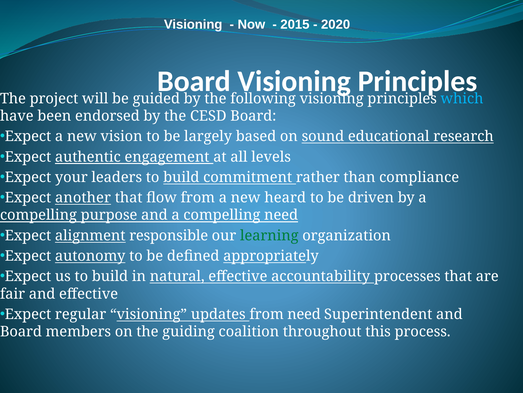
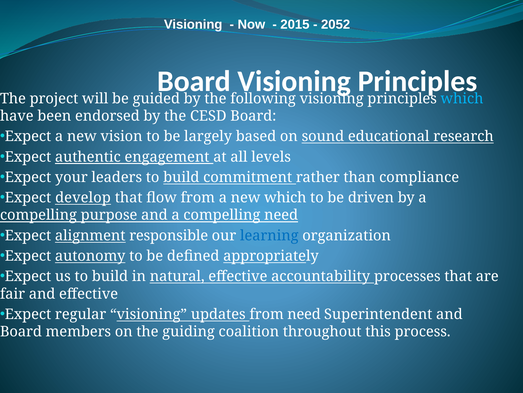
2020: 2020 -> 2052
another: another -> develop
new heard: heard -> which
learning colour: green -> blue
